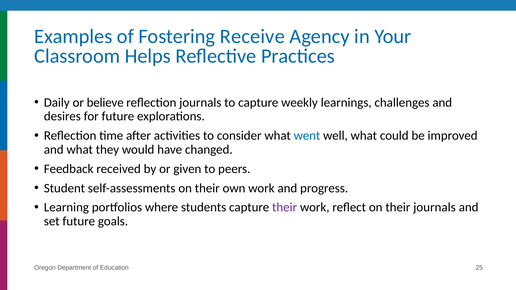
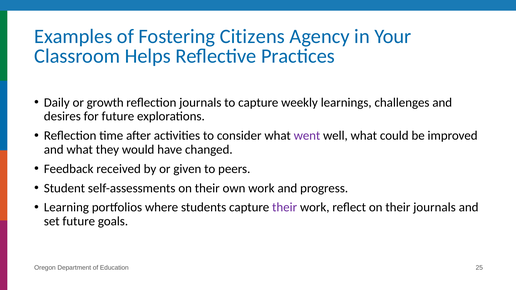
Receive: Receive -> Citizens
believe: believe -> growth
went colour: blue -> purple
